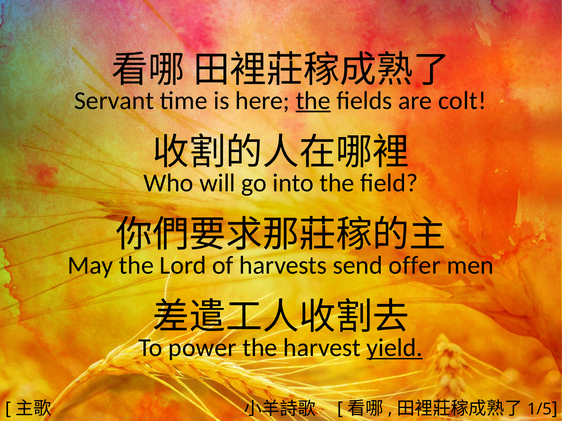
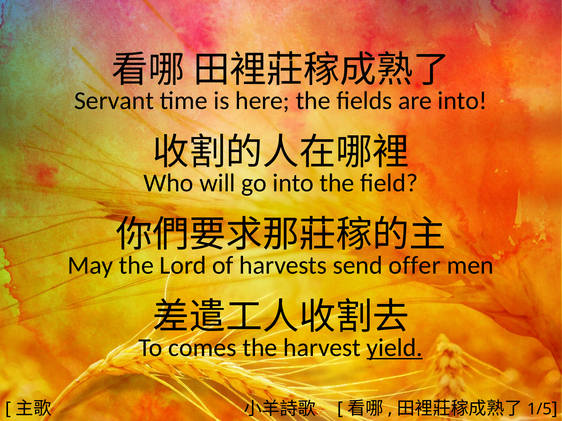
the at (313, 101) underline: present -> none
are colt: colt -> into
power: power -> comes
